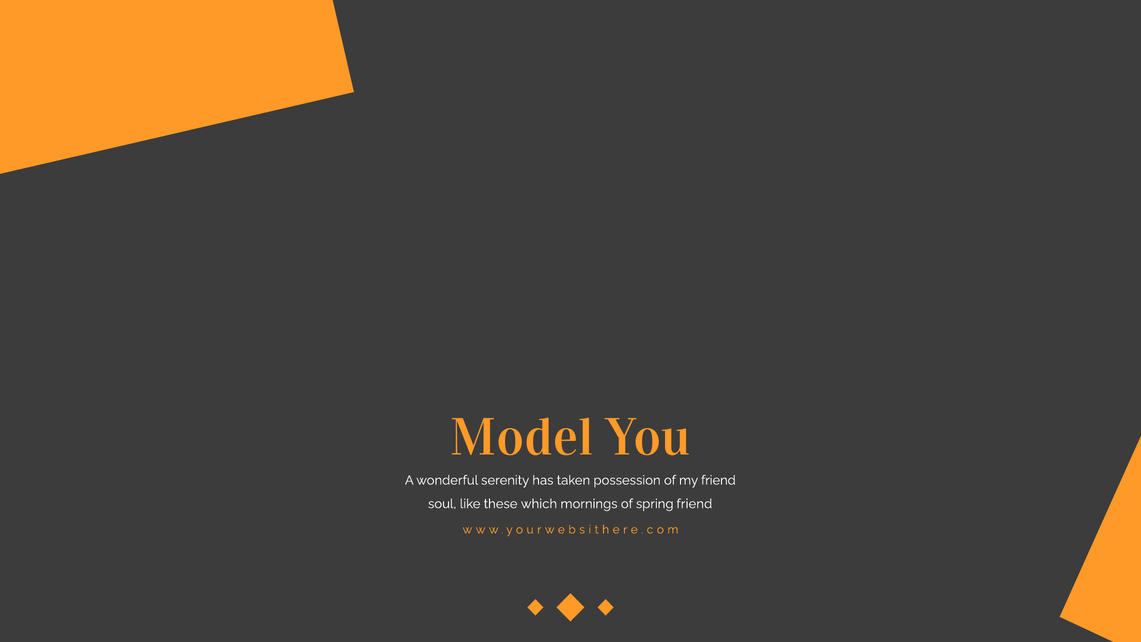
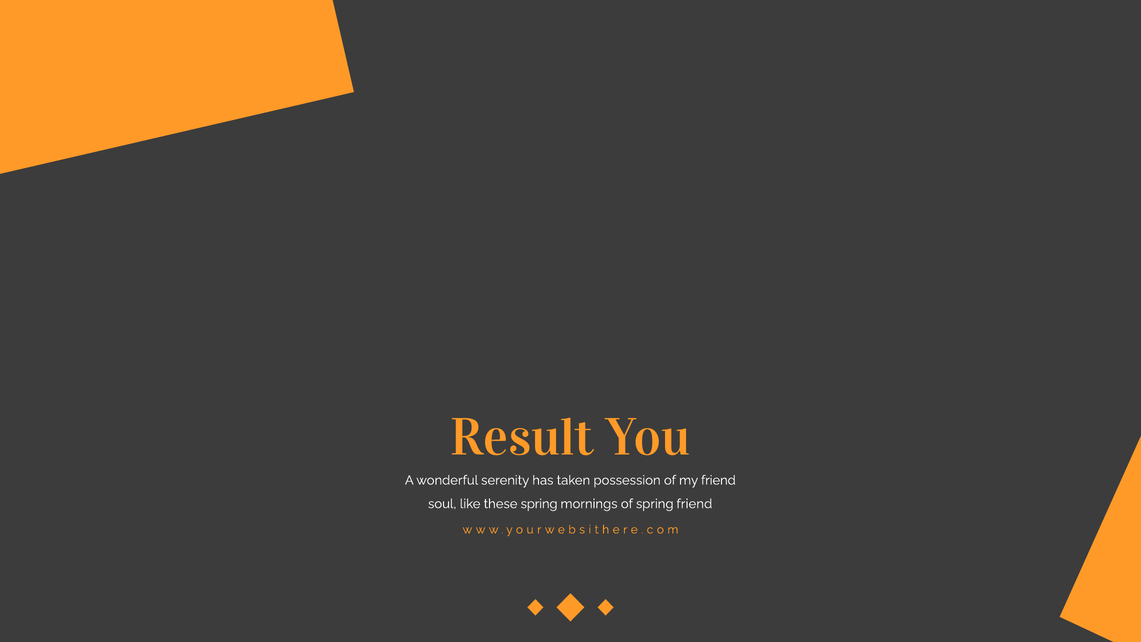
Model: Model -> Result
these which: which -> spring
